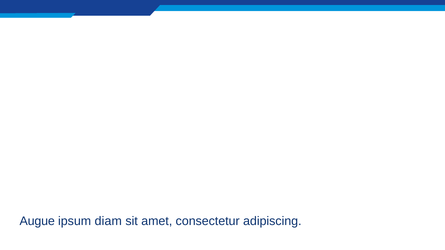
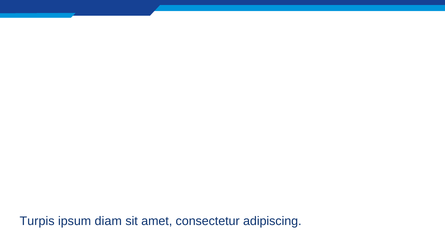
Augue: Augue -> Turpis
